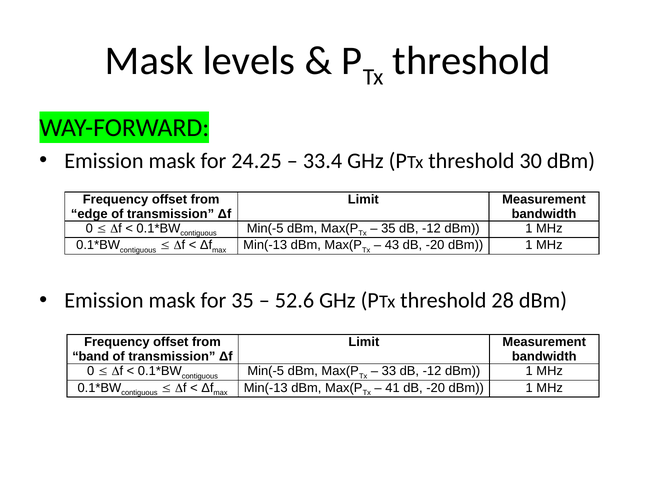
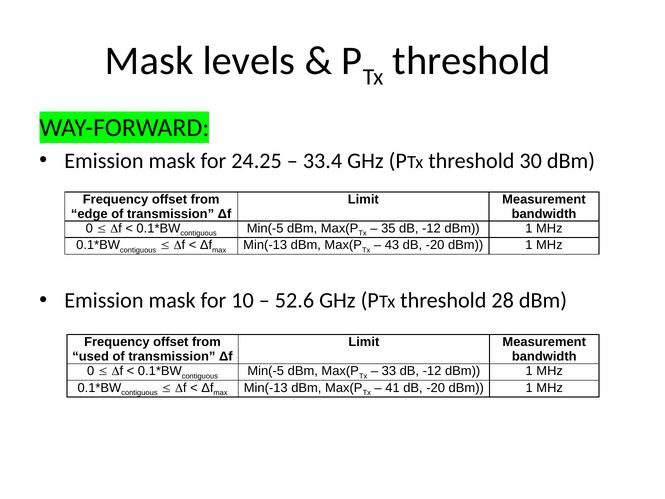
for 35: 35 -> 10
band: band -> used
